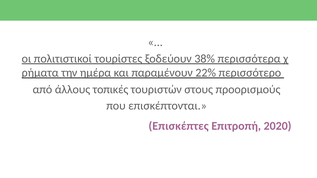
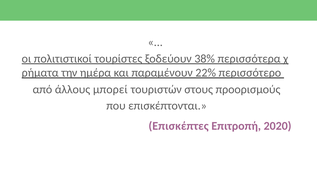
τοπικές: τοπικές -> μπορεί
